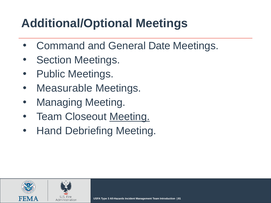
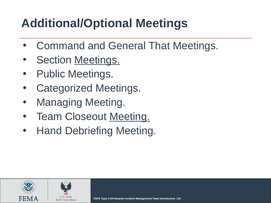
Date: Date -> That
Meetings at (97, 60) underline: none -> present
Measurable: Measurable -> Categorized
